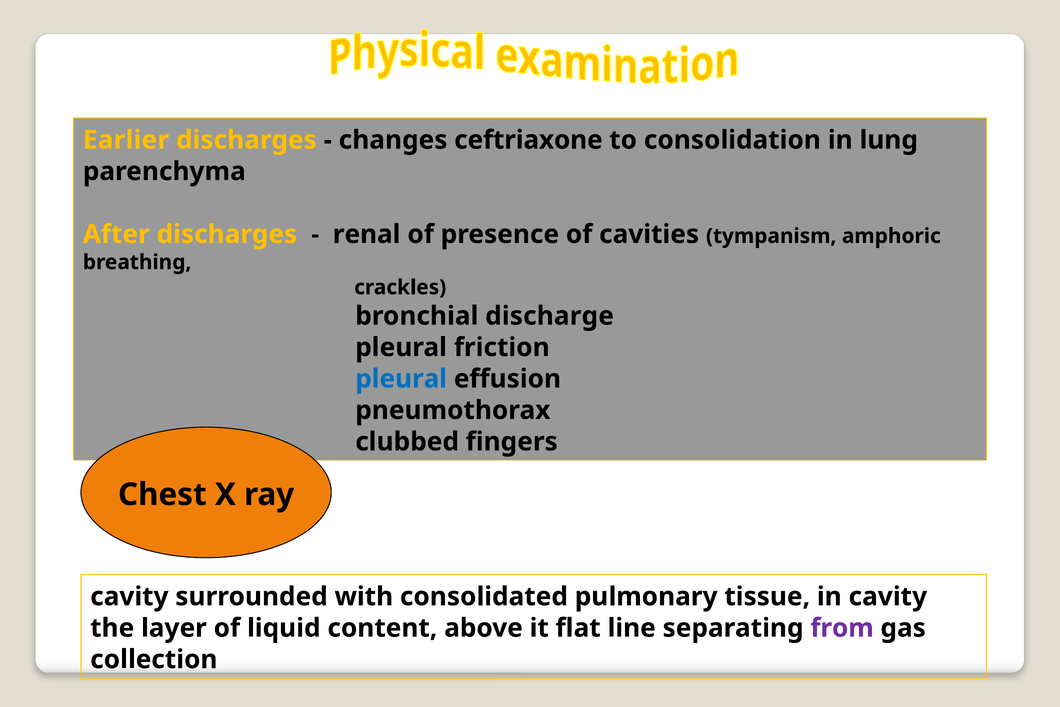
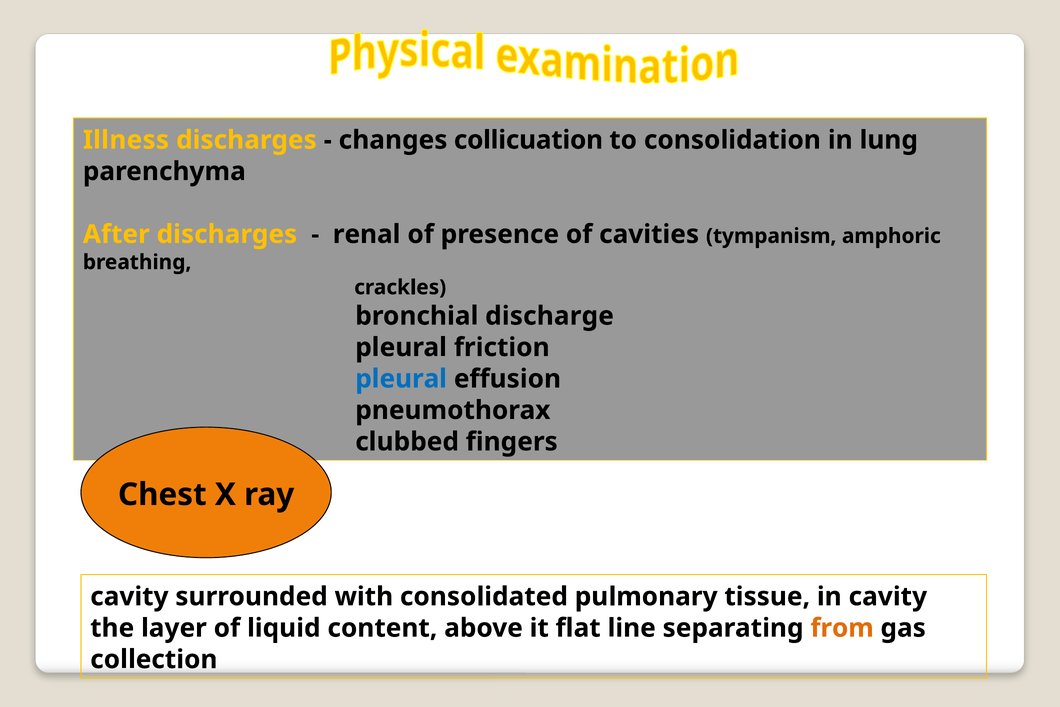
Earlier: Earlier -> Illness
ceftriaxone: ceftriaxone -> collicuation
from colour: purple -> orange
